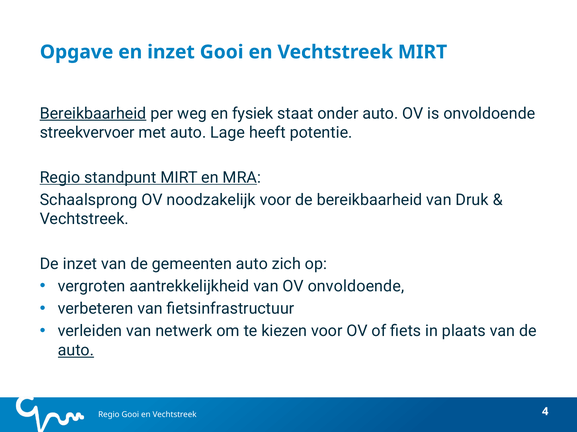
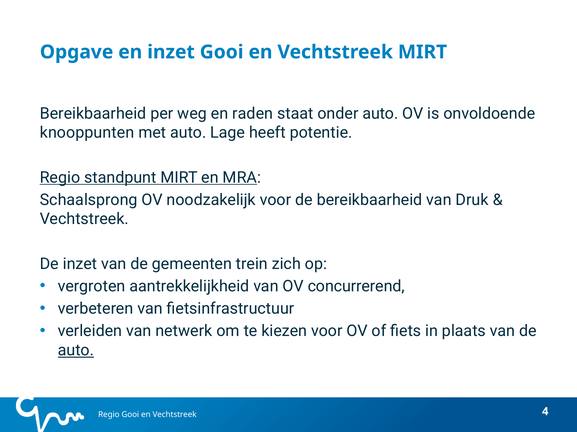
Bereikbaarheid at (93, 114) underline: present -> none
fysiek: fysiek -> raden
streekvervoer: streekvervoer -> knooppunten
gemeenten auto: auto -> trein
OV onvoldoende: onvoldoende -> concurrerend
